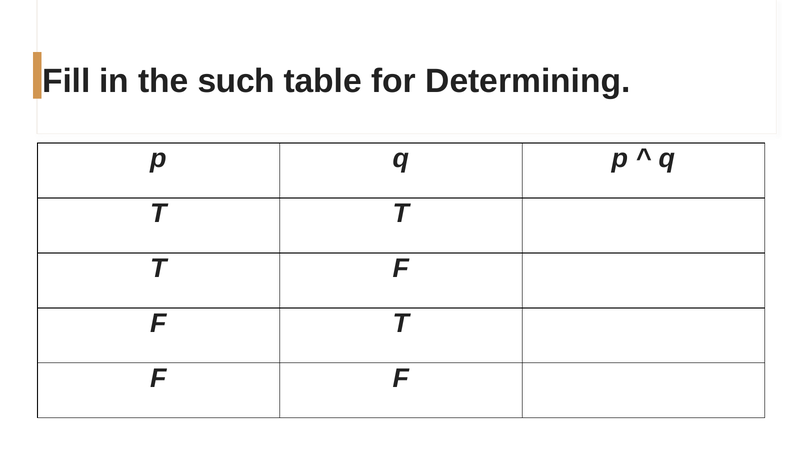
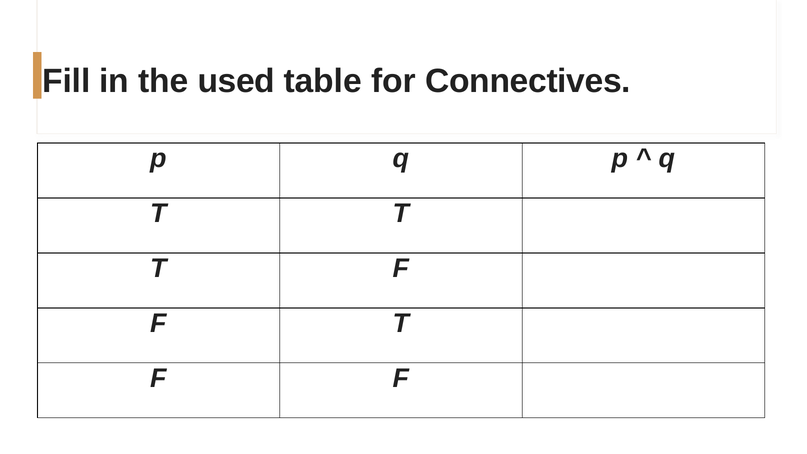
such: such -> used
Determining: Determining -> Connectives
